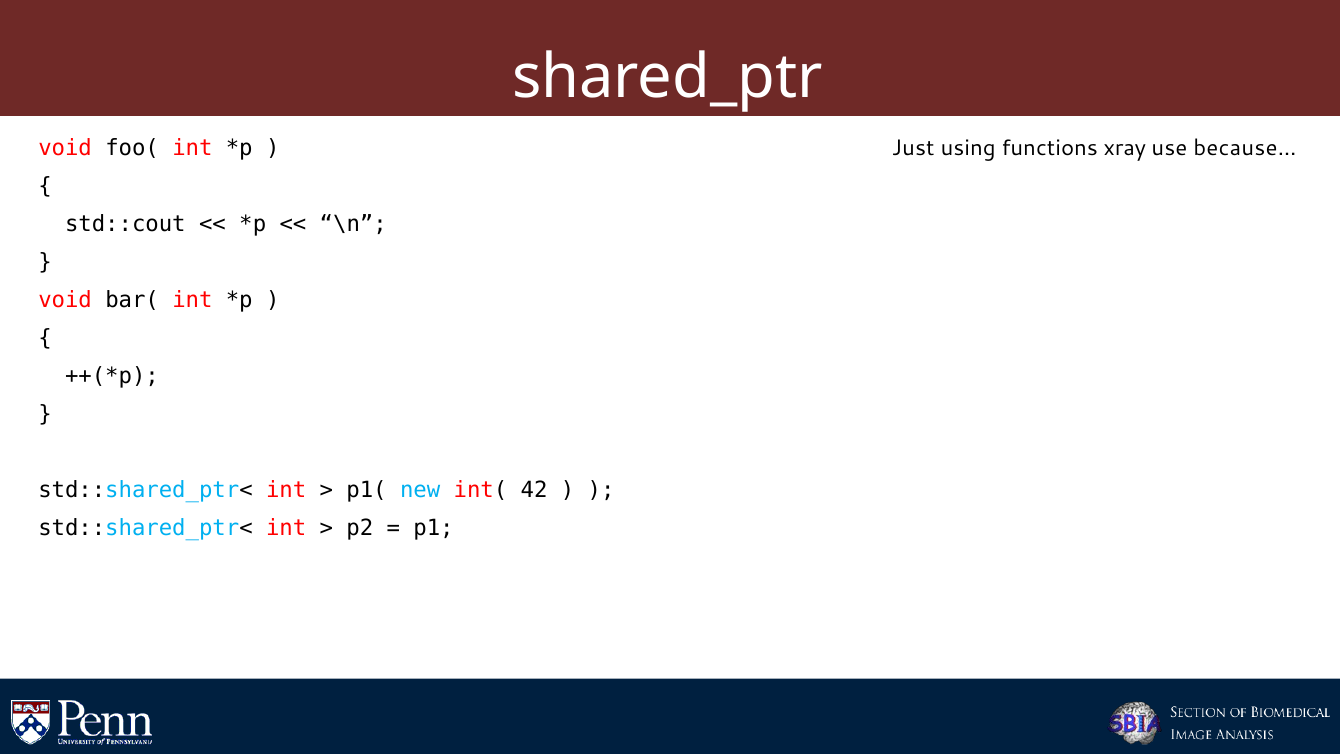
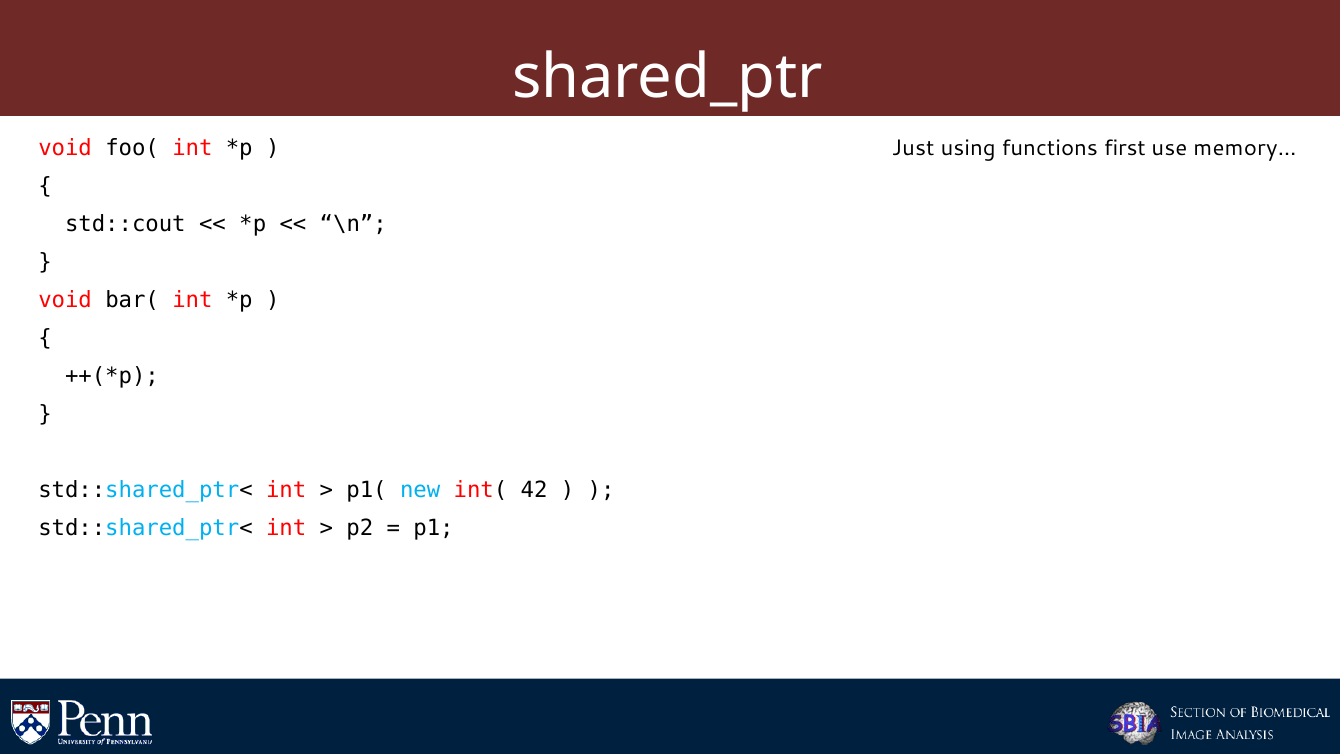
xray: xray -> first
because…: because… -> memory…
